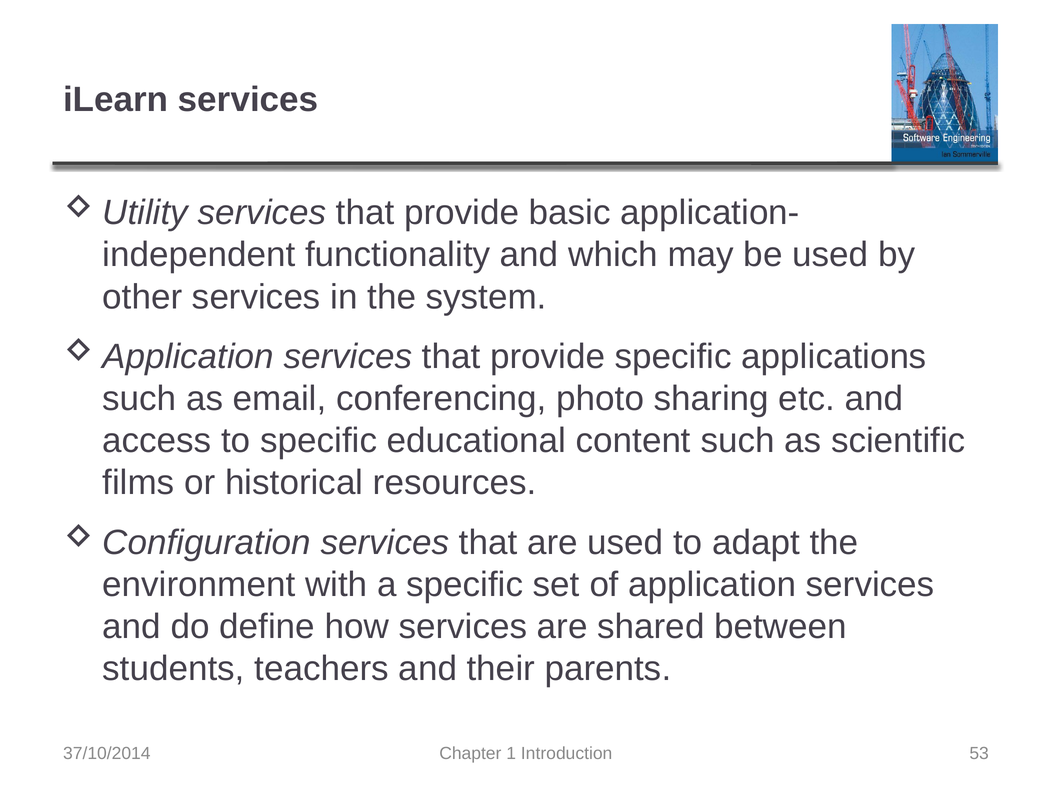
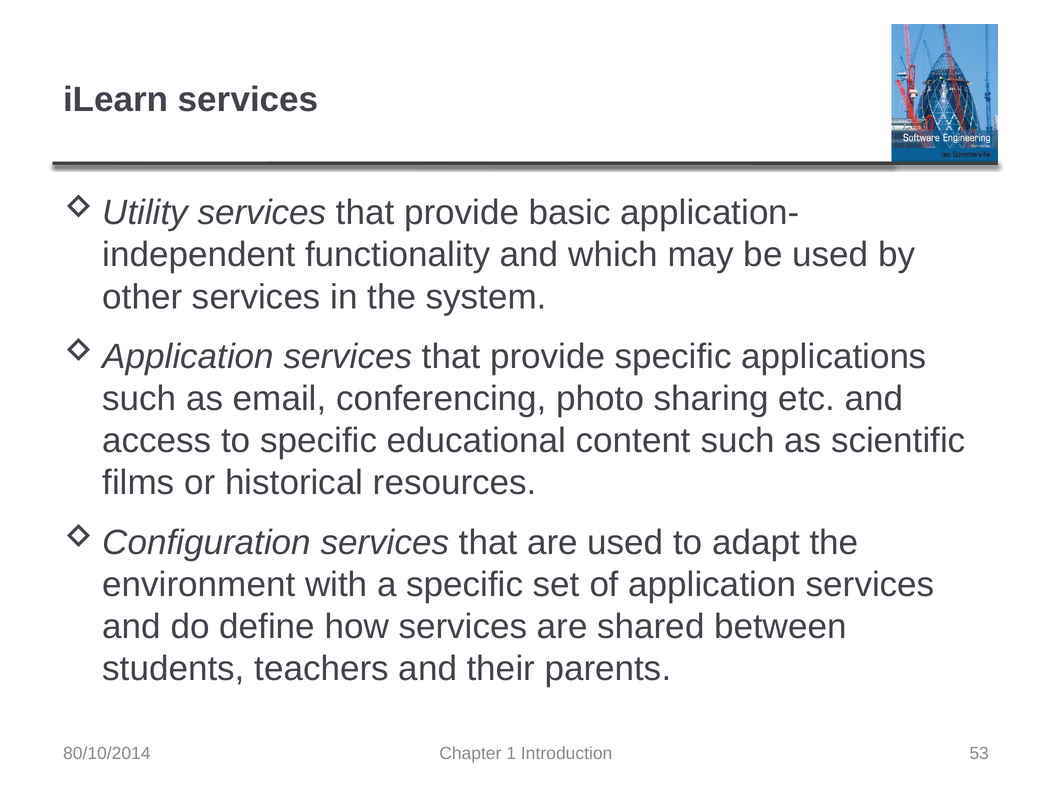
37/10/2014: 37/10/2014 -> 80/10/2014
